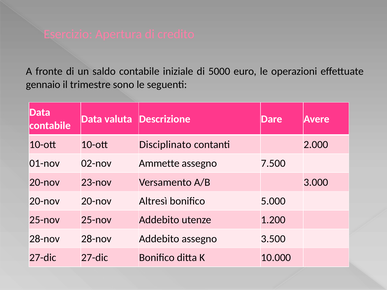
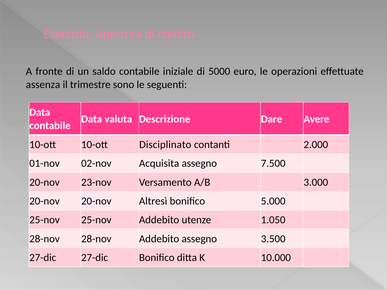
gennaio: gennaio -> assenza
Ammette: Ammette -> Acquisita
1.200: 1.200 -> 1.050
